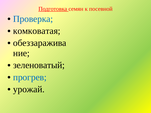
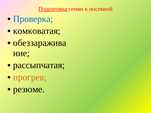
зеленоватый: зеленоватый -> рассыпчатая
прогрев colour: blue -> orange
урожай: урожай -> резюме
